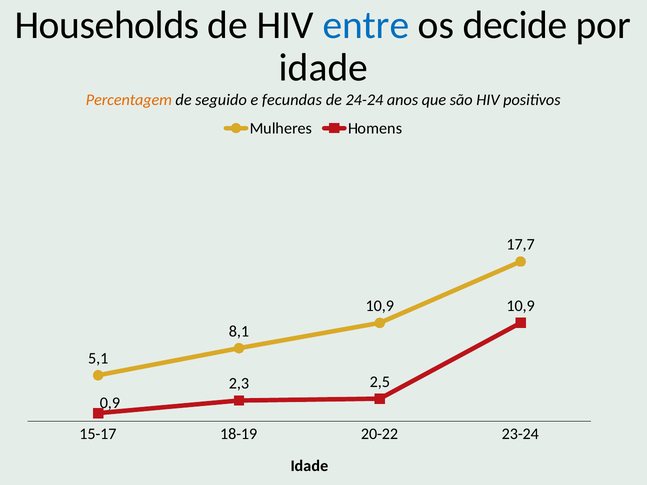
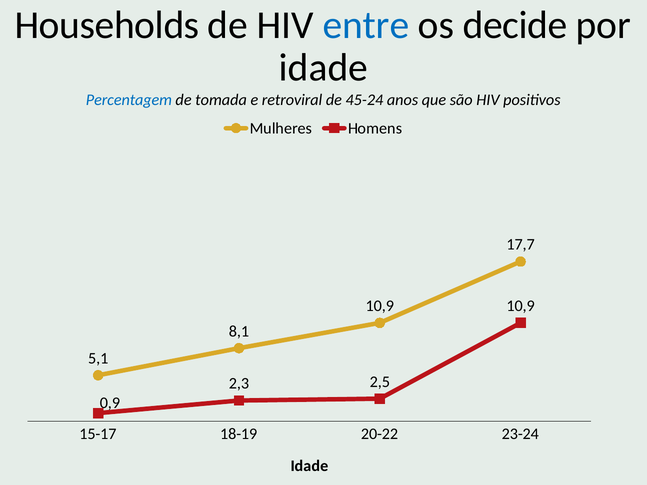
Percentagem colour: orange -> blue
seguido: seguido -> tomada
fecundas: fecundas -> retroviral
24-24: 24-24 -> 45-24
